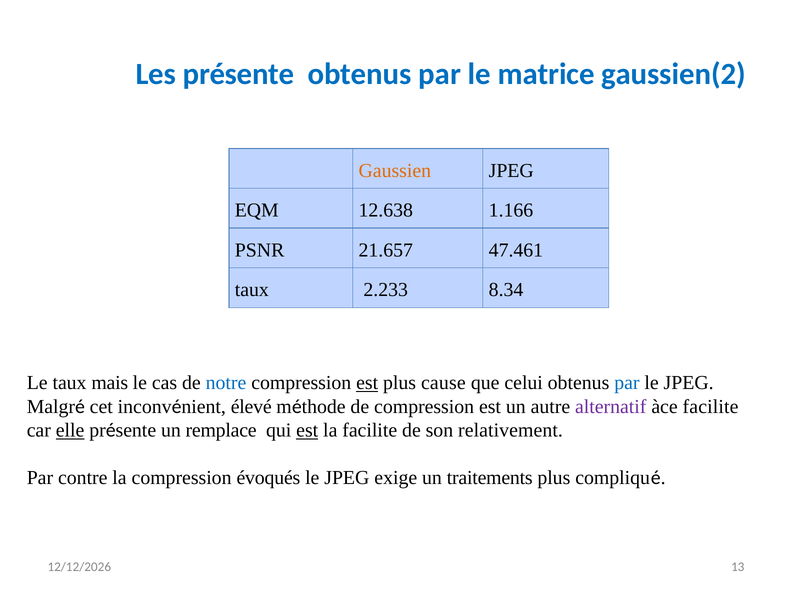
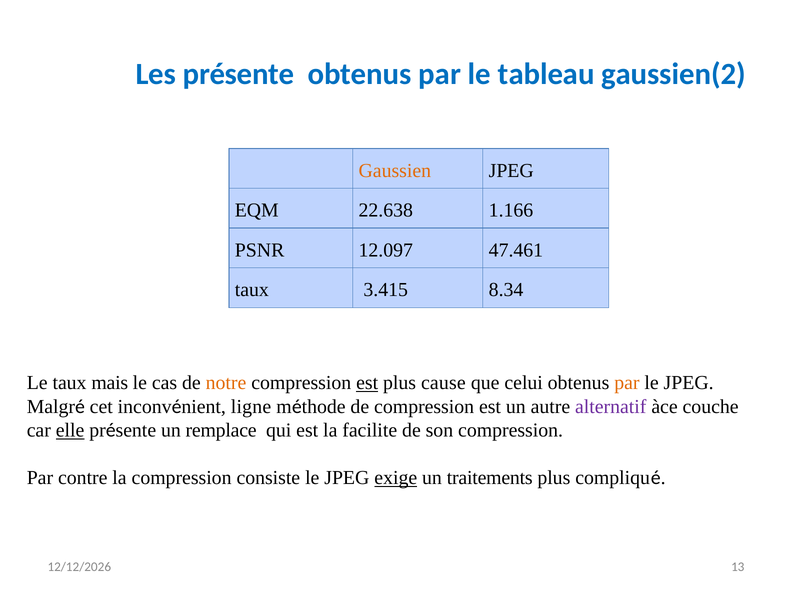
matrice: matrice -> tableau
12.638: 12.638 -> 22.638
21.657: 21.657 -> 12.097
2.233: 2.233 -> 3.415
notre colour: blue -> orange
par at (627, 383) colour: blue -> orange
élevé: élevé -> ligne
àce facilite: facilite -> couche
est at (307, 430) underline: present -> none
son relativement: relativement -> compression
évoqués: évoqués -> consiste
exige underline: none -> present
